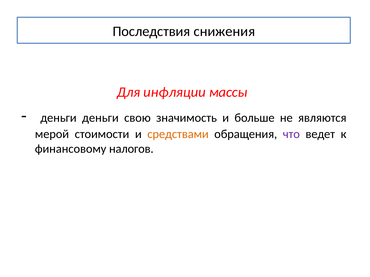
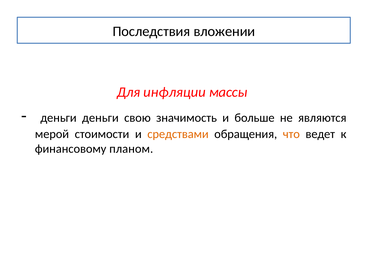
снижения: снижения -> вложении
что colour: purple -> orange
налогов: налогов -> планом
